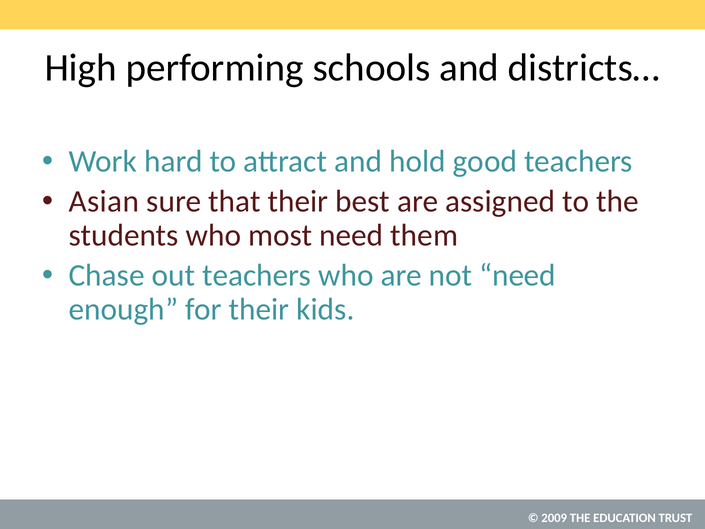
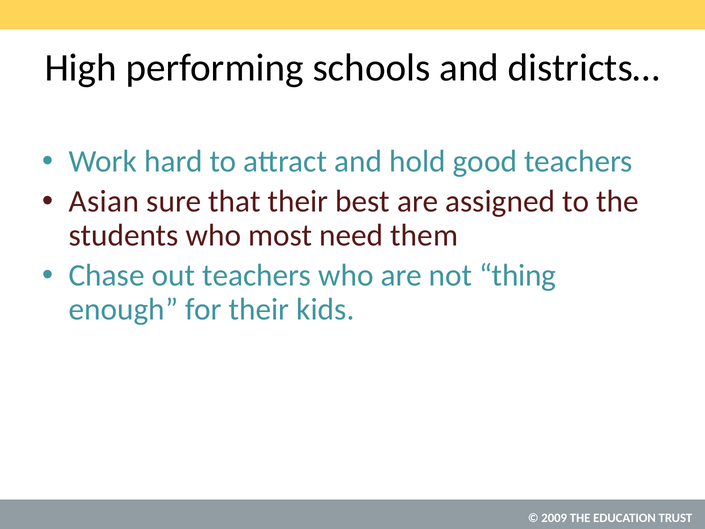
not need: need -> thing
